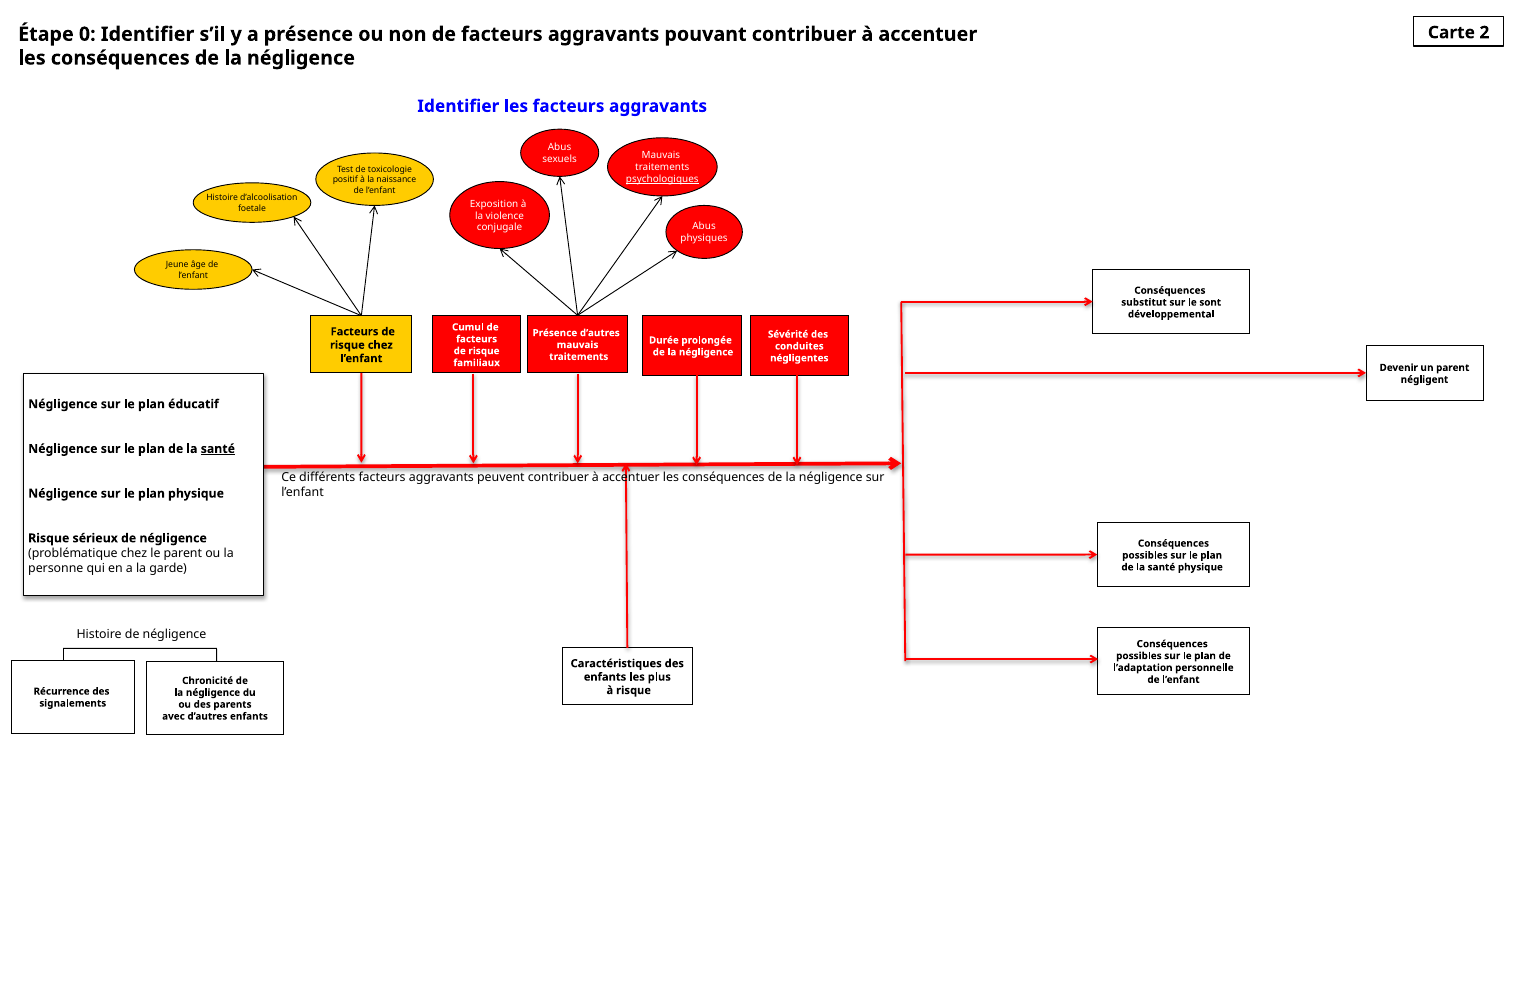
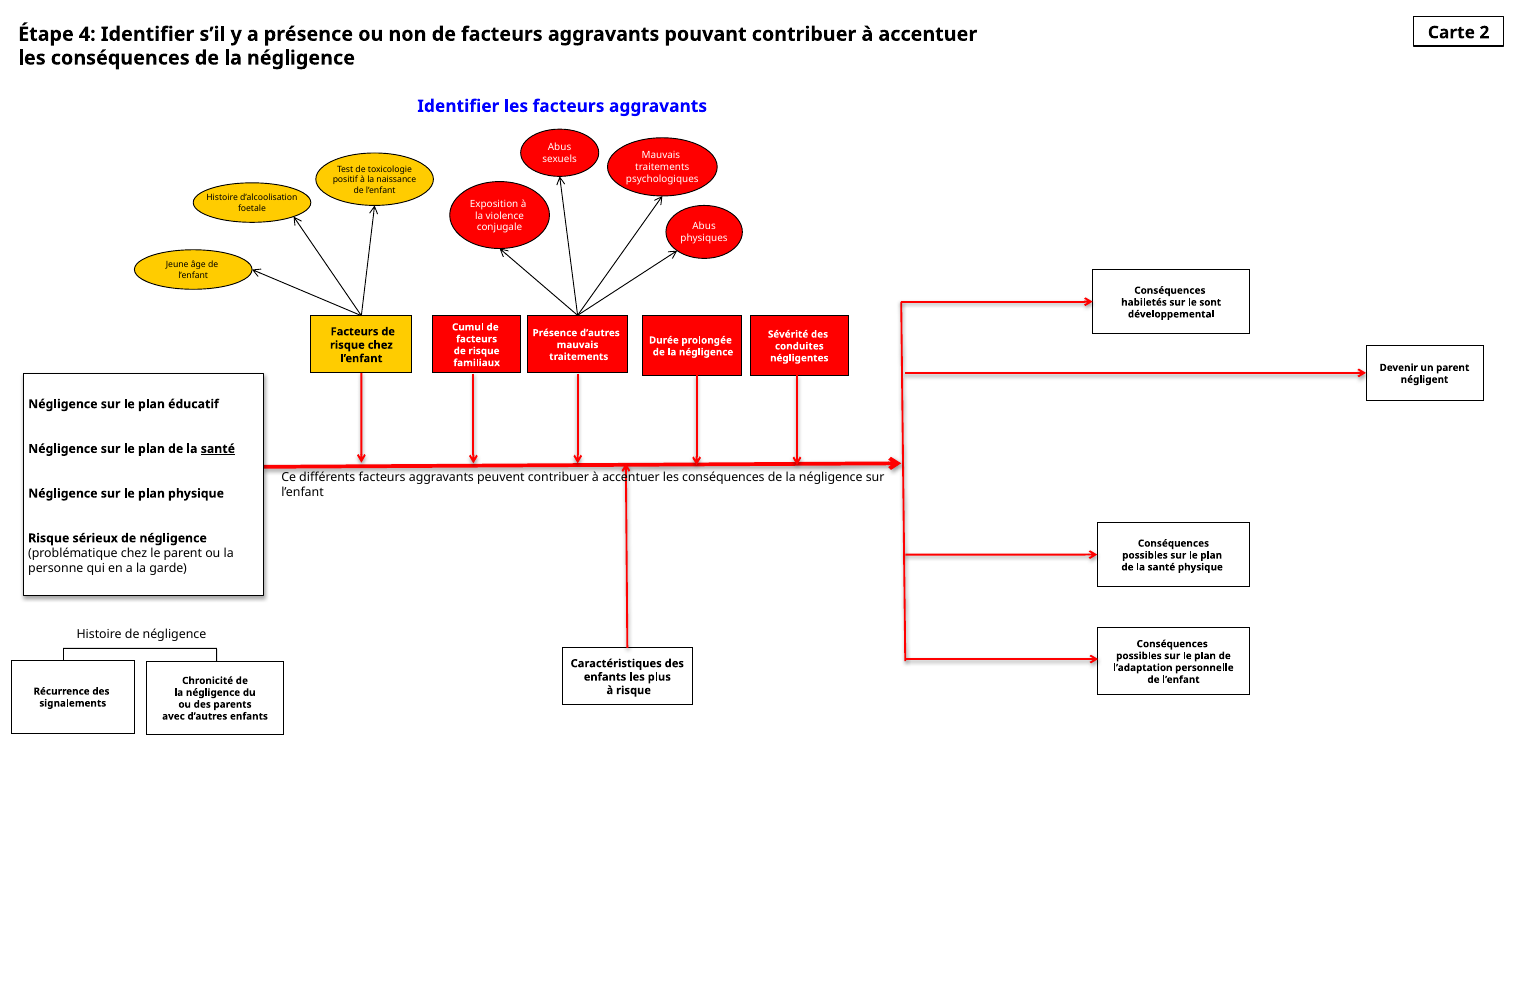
0: 0 -> 4
psychologiques underline: present -> none
substitut: substitut -> habiletés
